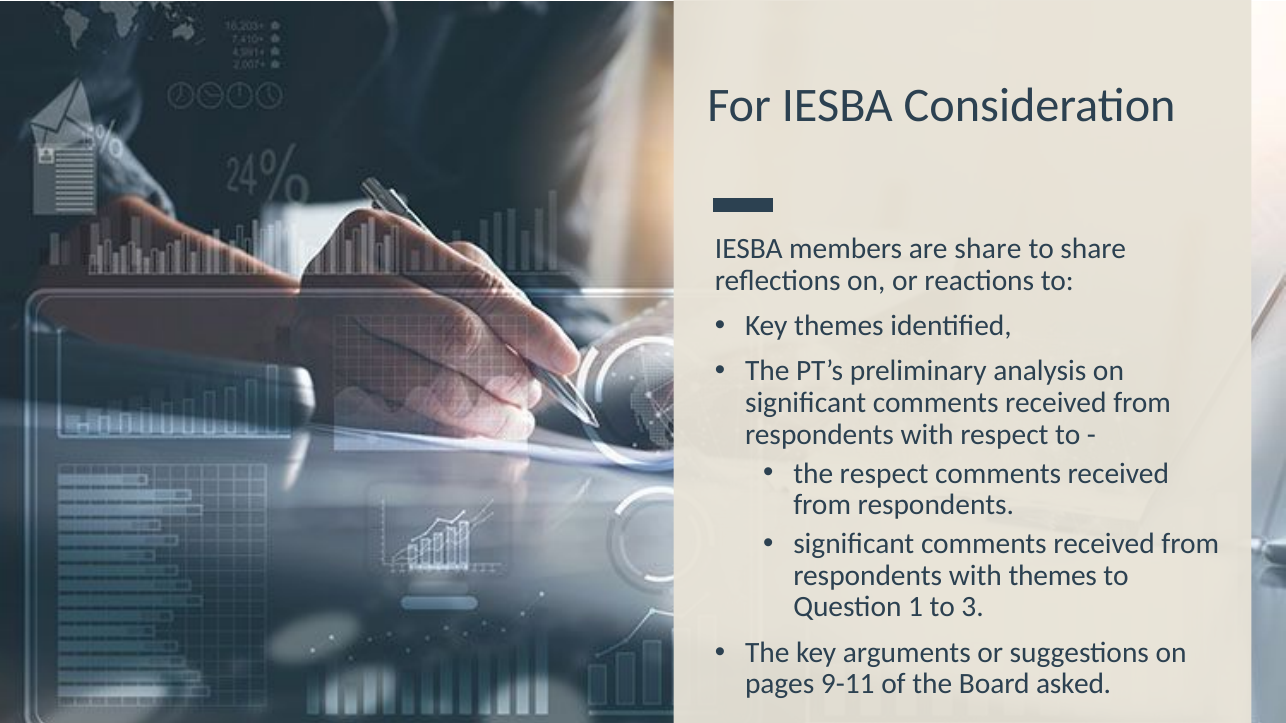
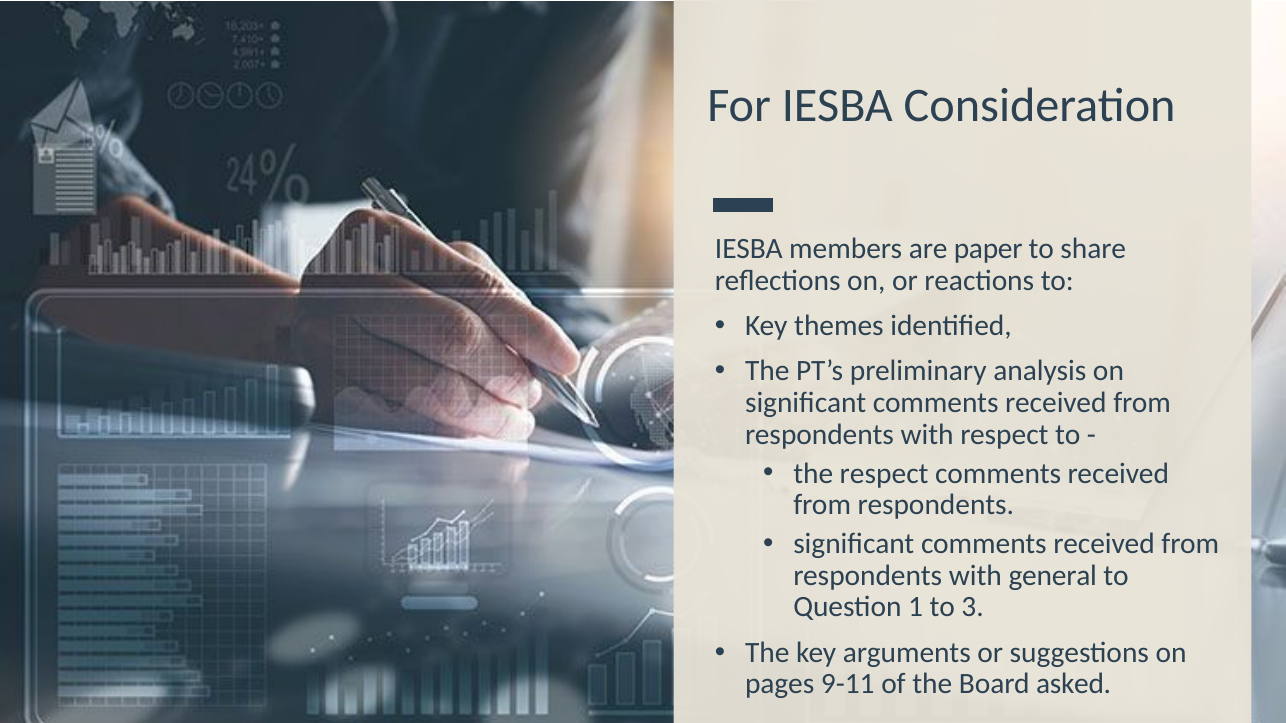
are share: share -> paper
with themes: themes -> general
